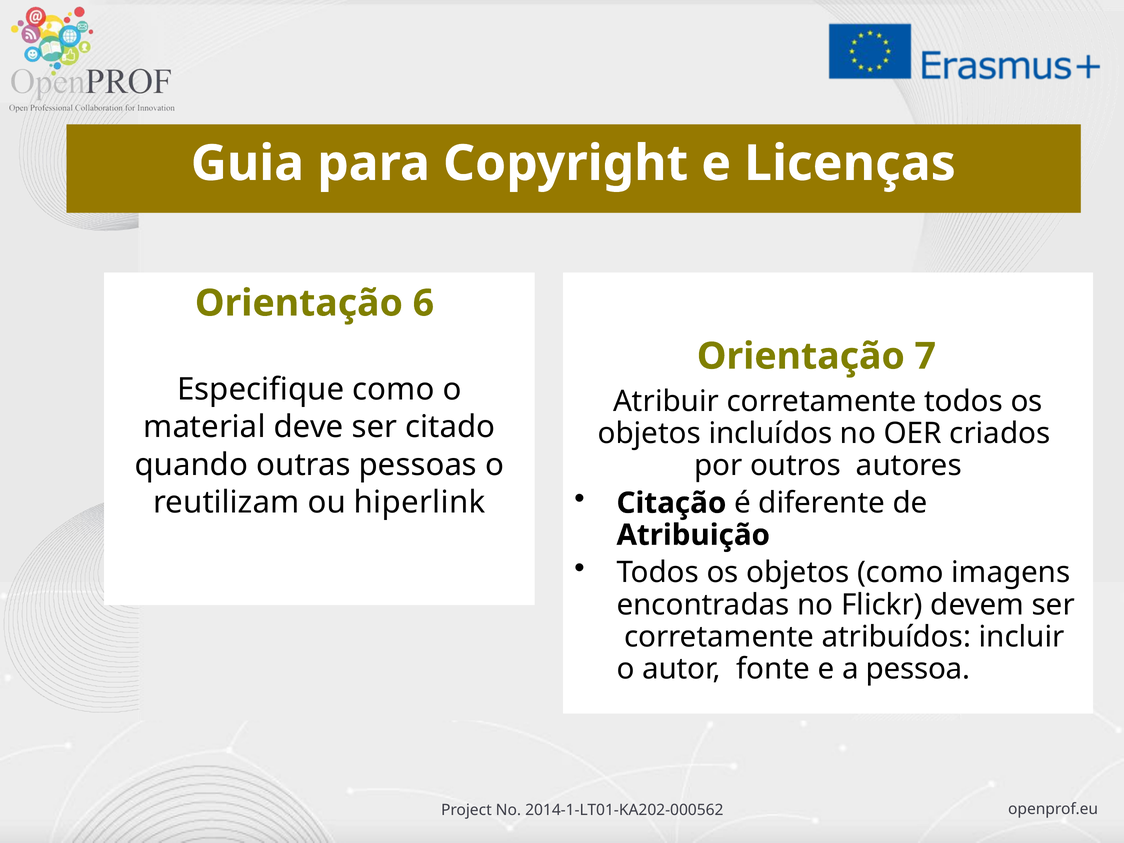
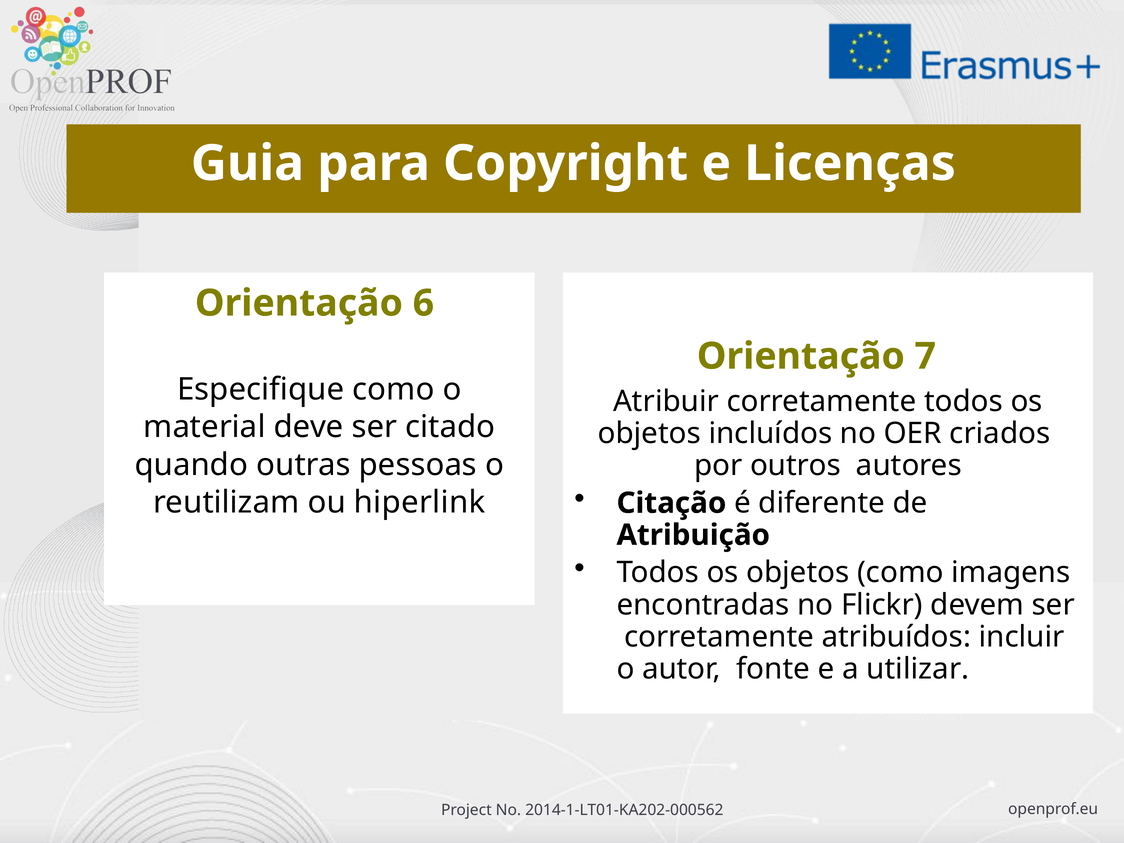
pessoa: pessoa -> utilizar
